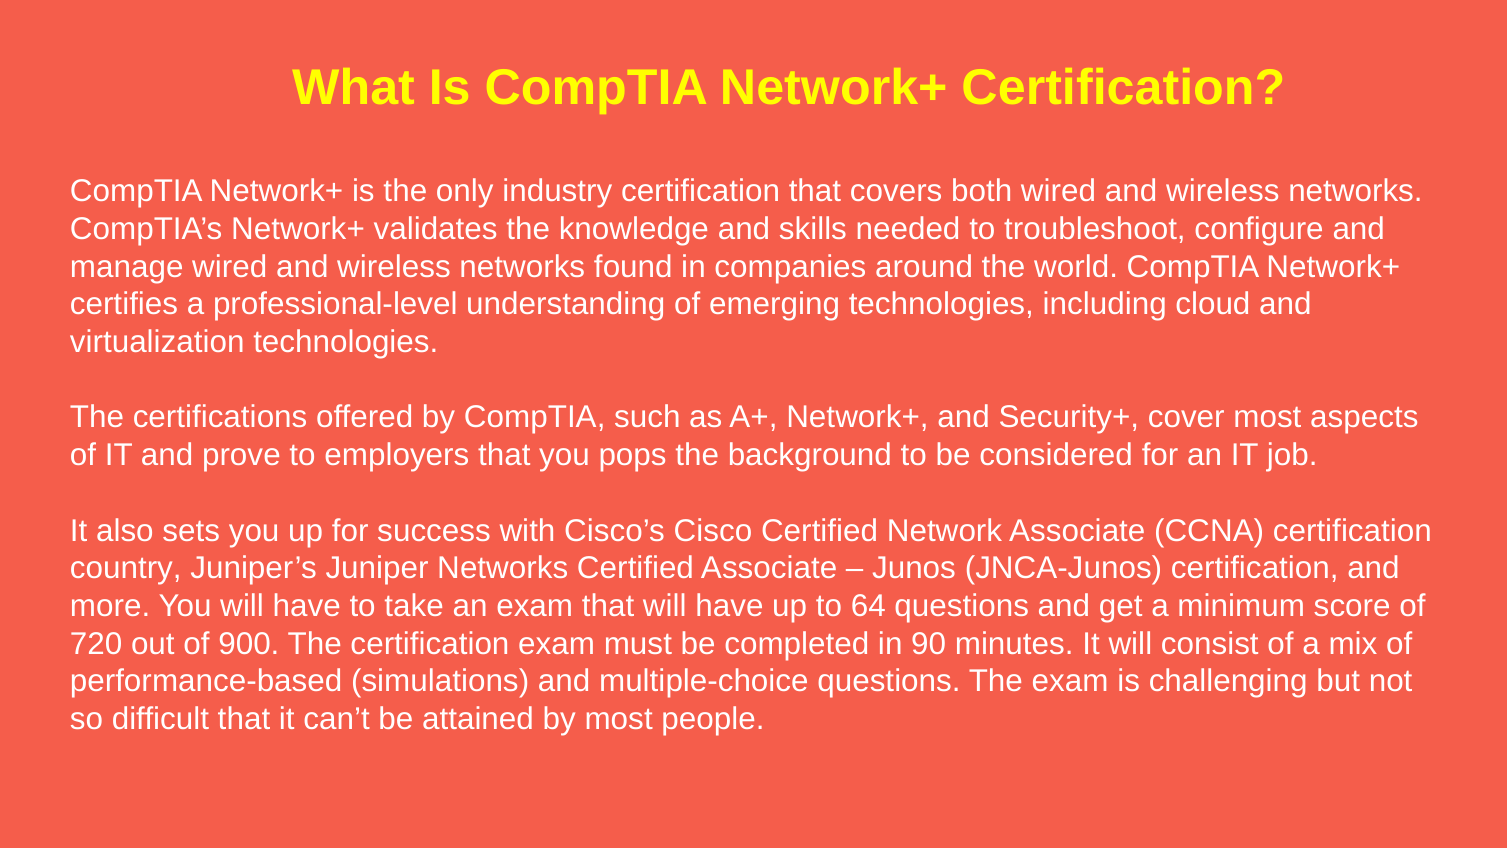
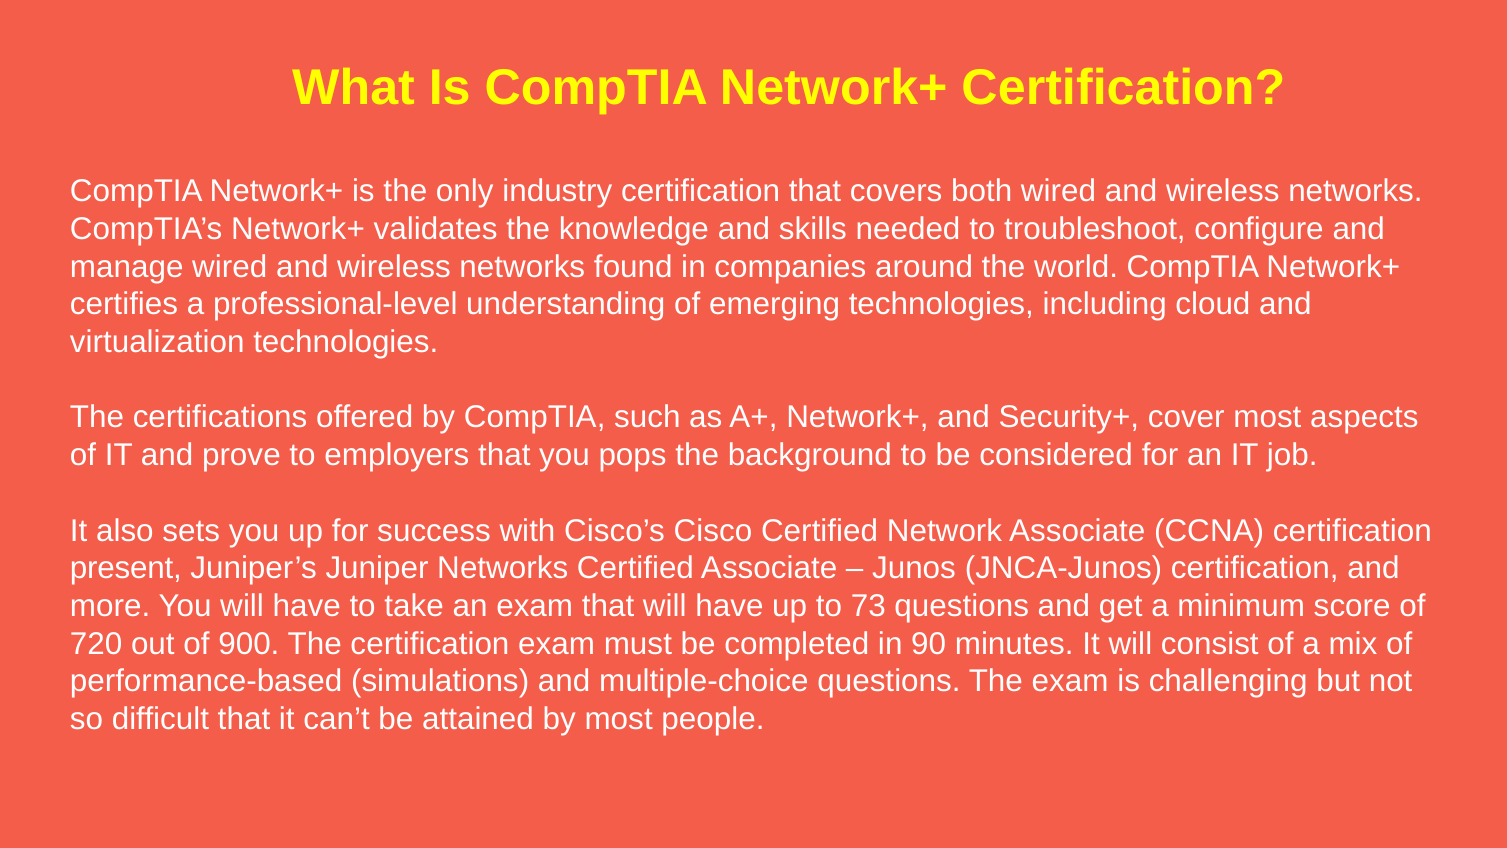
country: country -> present
64: 64 -> 73
